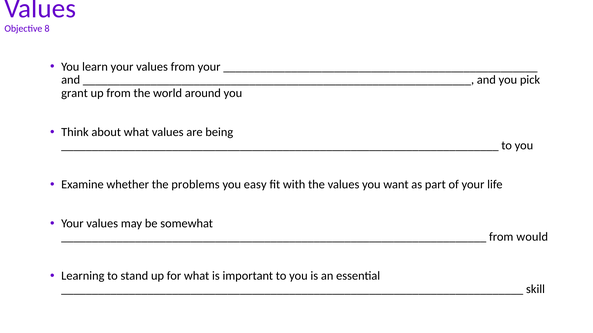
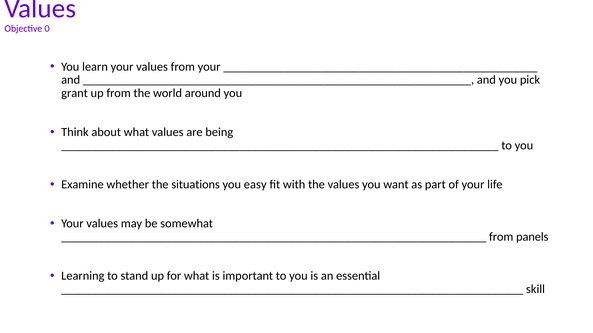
8: 8 -> 0
problems: problems -> situations
would: would -> panels
